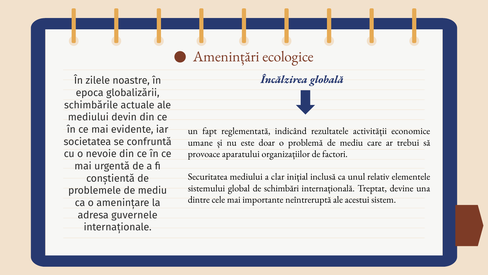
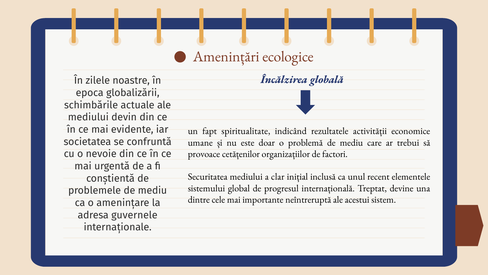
reglementată: reglementată -> spiritualitate
aparatului: aparatului -> cetățenilor
relativ: relativ -> recent
schimbări: schimbări -> progresul
